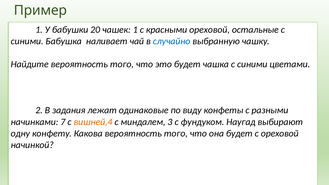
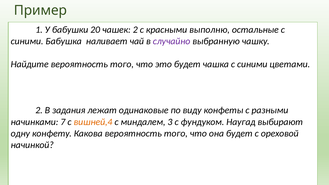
чашек 1: 1 -> 2
красными ореховой: ореховой -> выполню
случайно colour: blue -> purple
